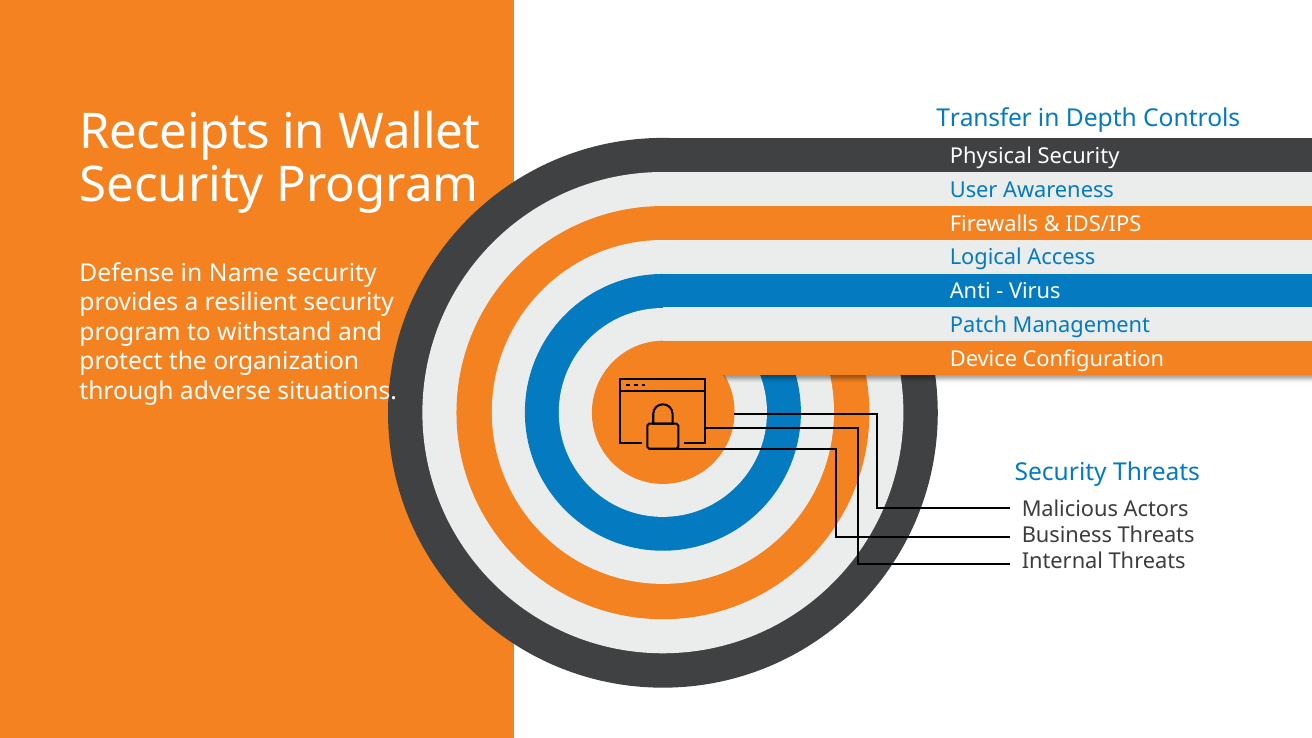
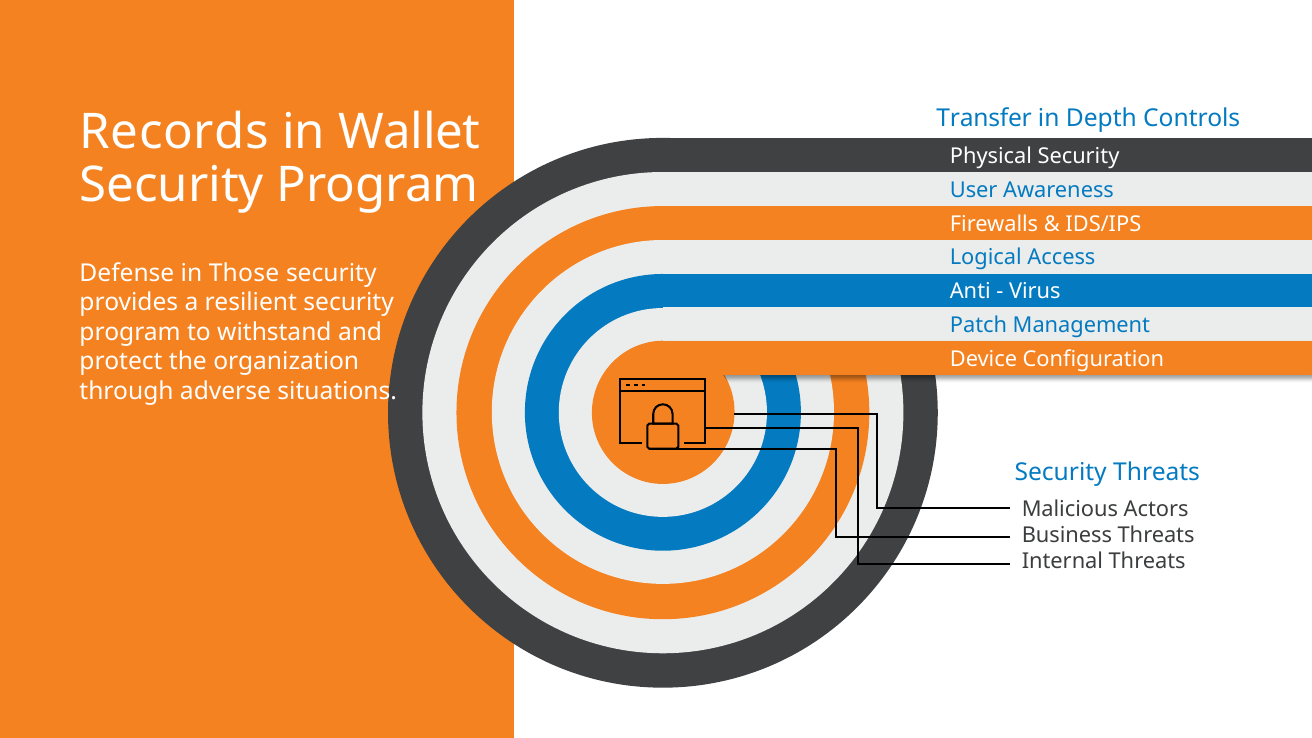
Receipts: Receipts -> Records
Name: Name -> Those
